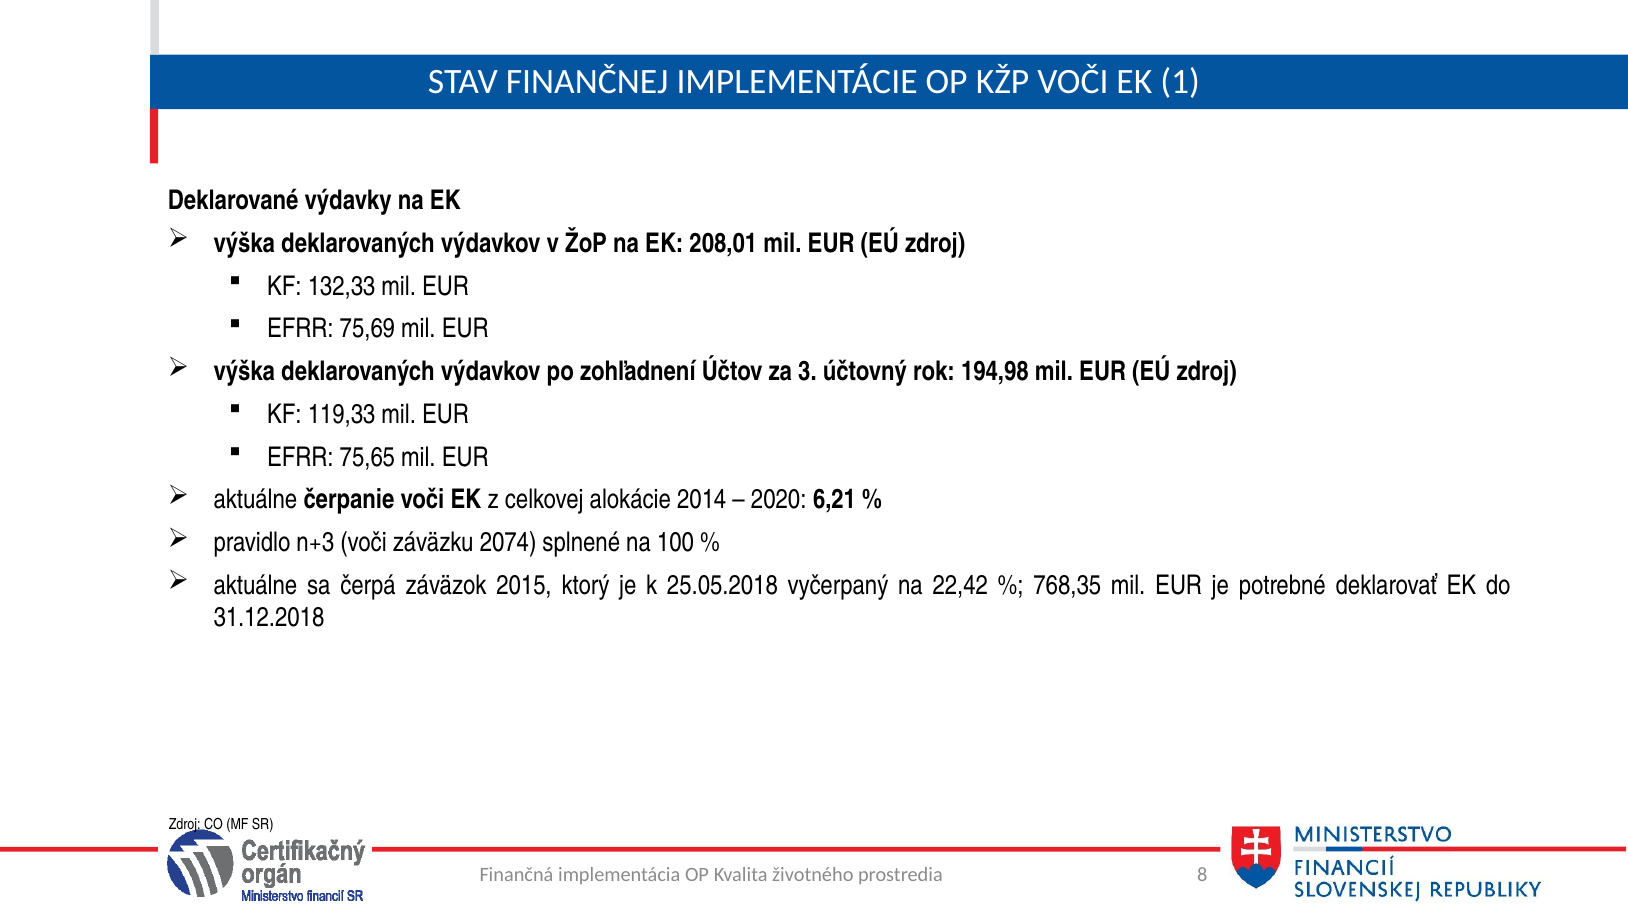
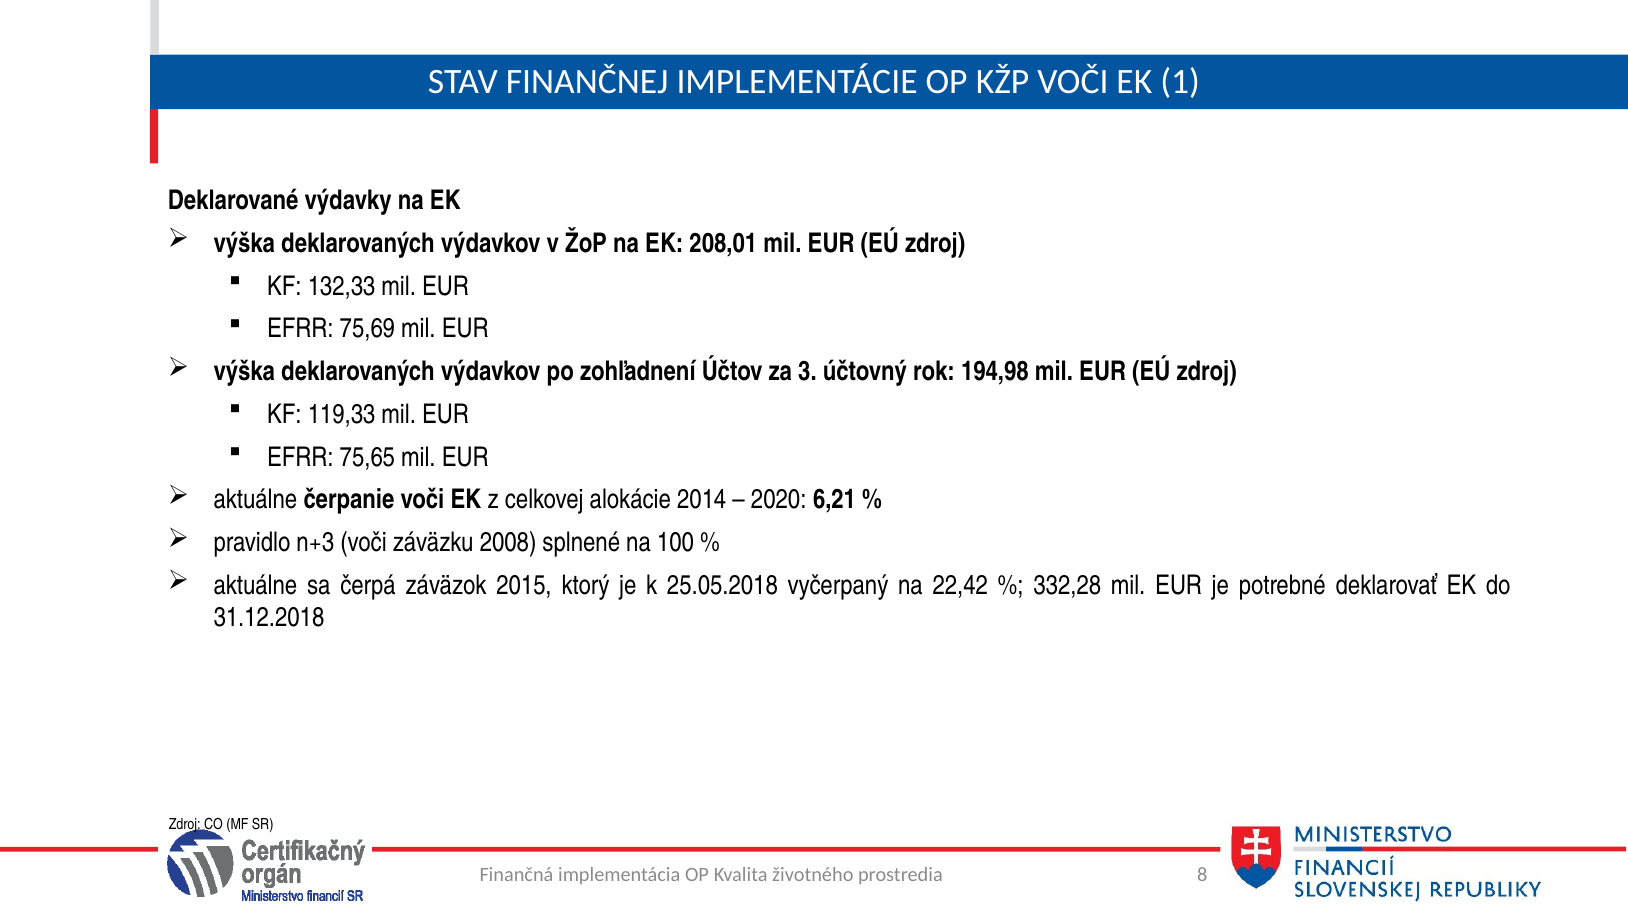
2074: 2074 -> 2008
768,35: 768,35 -> 332,28
